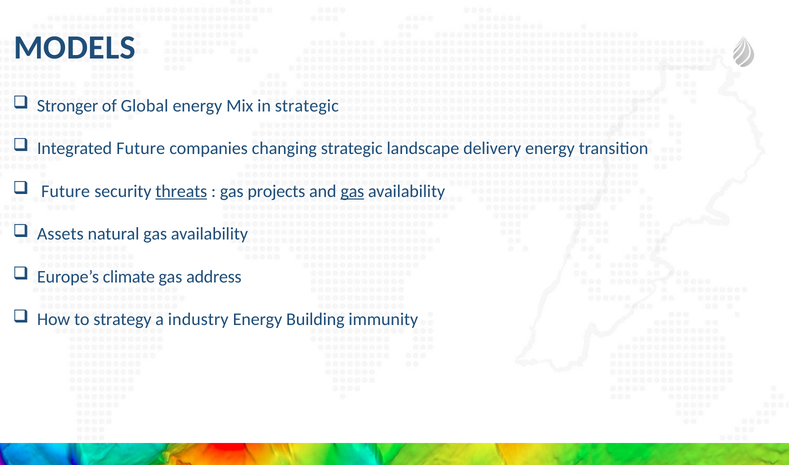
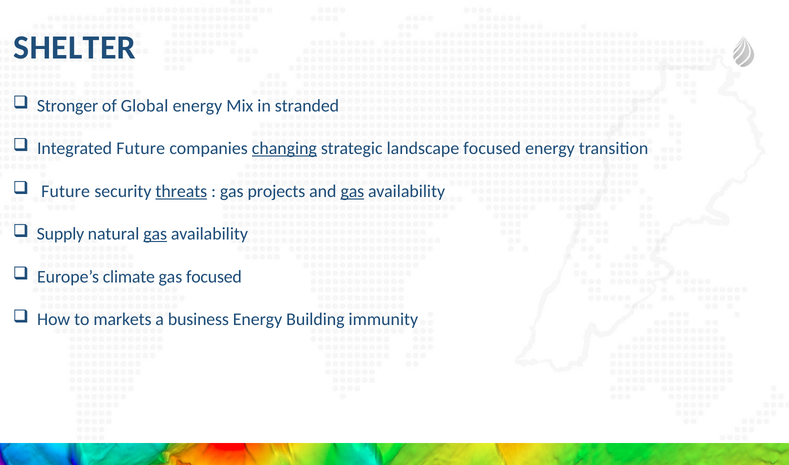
MODELS: MODELS -> SHELTER
in strategic: strategic -> stranded
changing underline: none -> present
landscape delivery: delivery -> focused
Assets: Assets -> Supply
gas at (155, 234) underline: none -> present
gas address: address -> focused
strategy: strategy -> markets
industry: industry -> business
